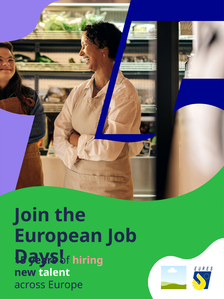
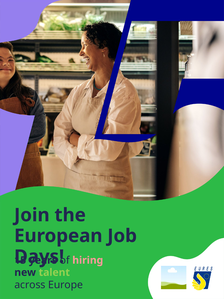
talent colour: white -> light green
